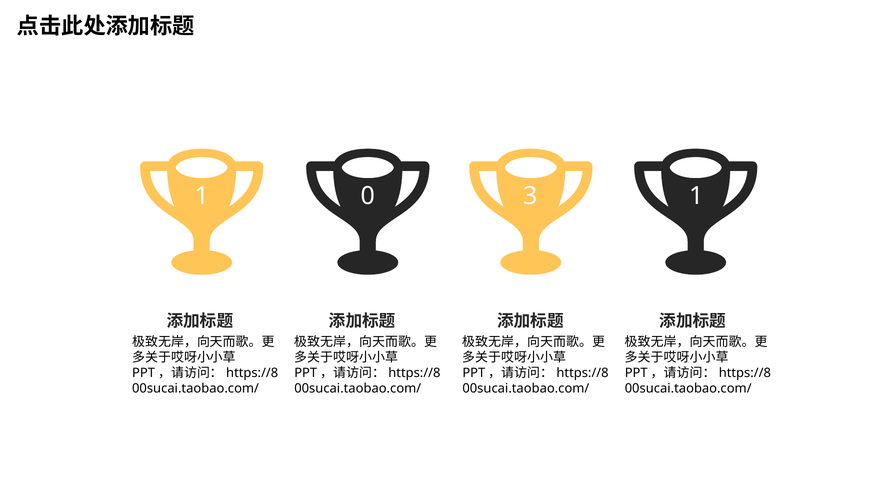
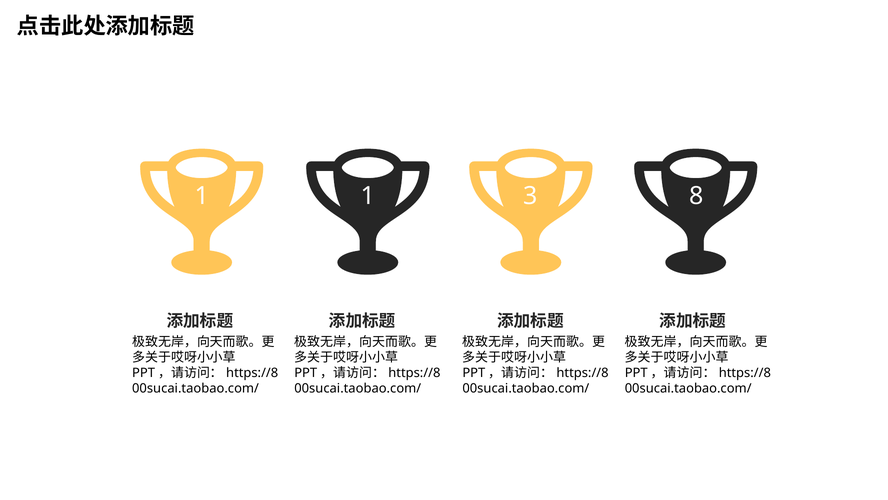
1 0: 0 -> 1
3 1: 1 -> 8
